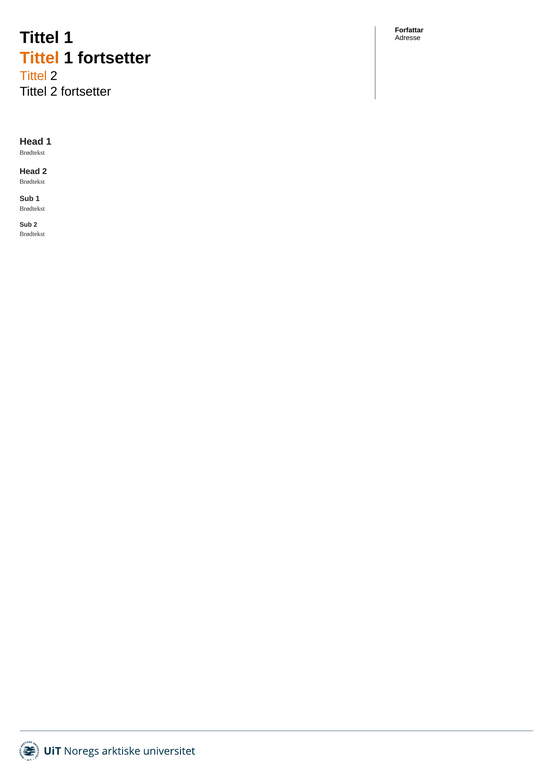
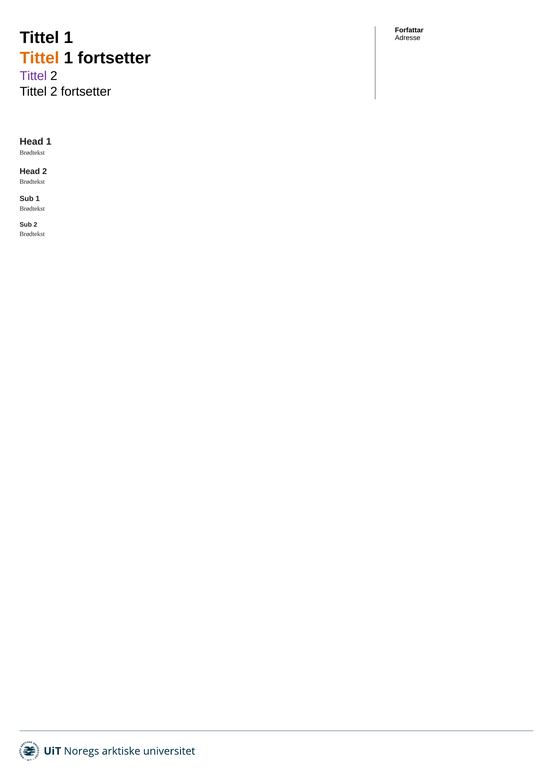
Tittel at (33, 76) colour: orange -> purple
